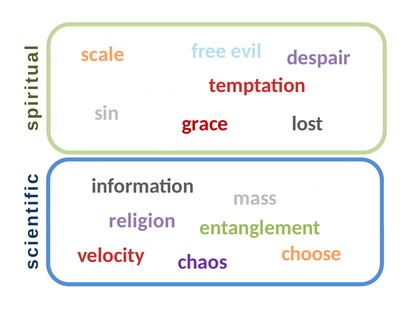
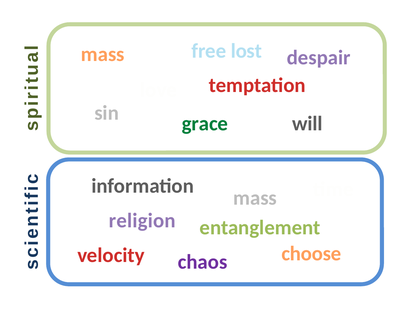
evil: evil -> lost
scale at (103, 54): scale -> mass
grace colour: red -> green
lost: lost -> will
